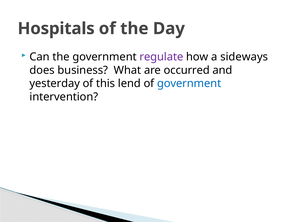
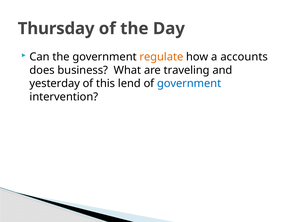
Hospitals: Hospitals -> Thursday
regulate colour: purple -> orange
sideways: sideways -> accounts
occurred: occurred -> traveling
